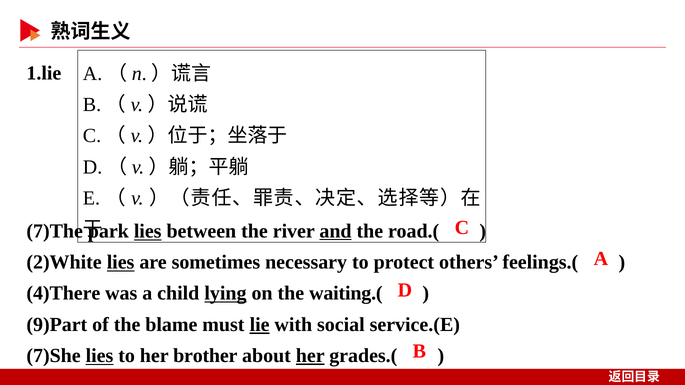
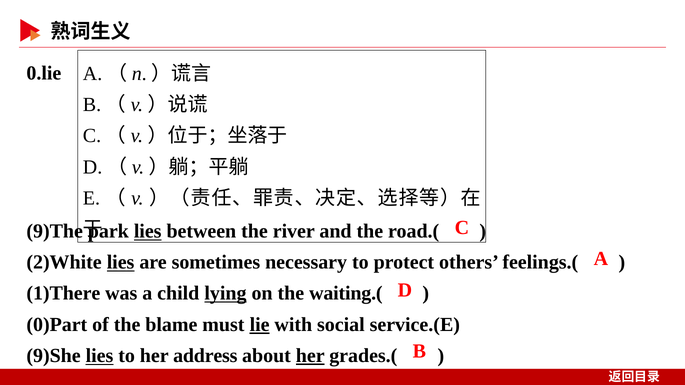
1.lie: 1.lie -> 0.lie
7)The: 7)The -> 9)The
and underline: present -> none
4)There: 4)There -> 1)There
9)Part: 9)Part -> 0)Part
7)She: 7)She -> 9)She
brother: brother -> address
